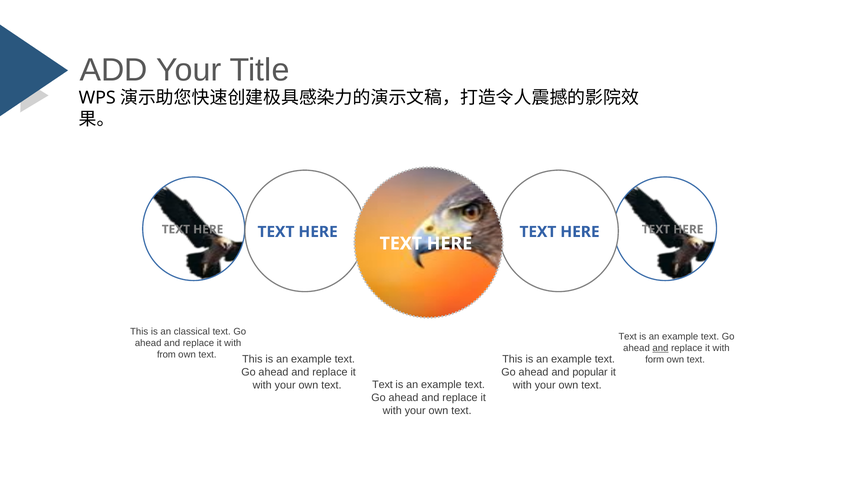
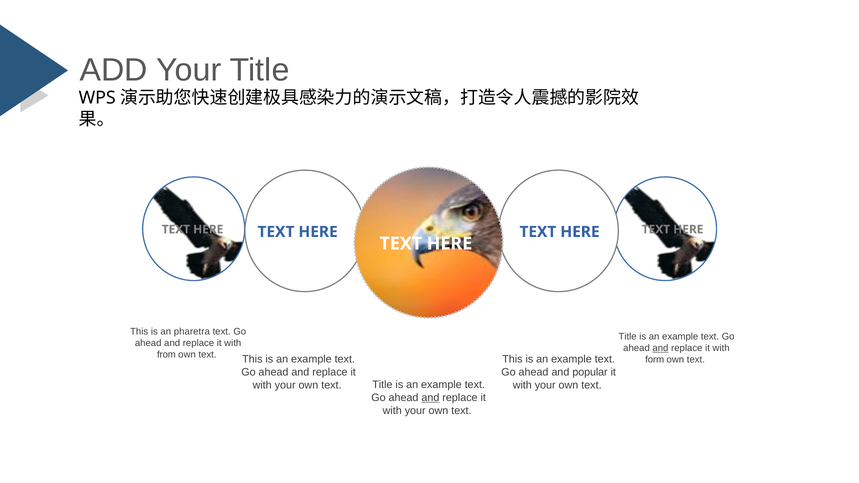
classical: classical -> pharetra
Text at (628, 337): Text -> Title
Text at (382, 385): Text -> Title
and at (430, 398) underline: none -> present
